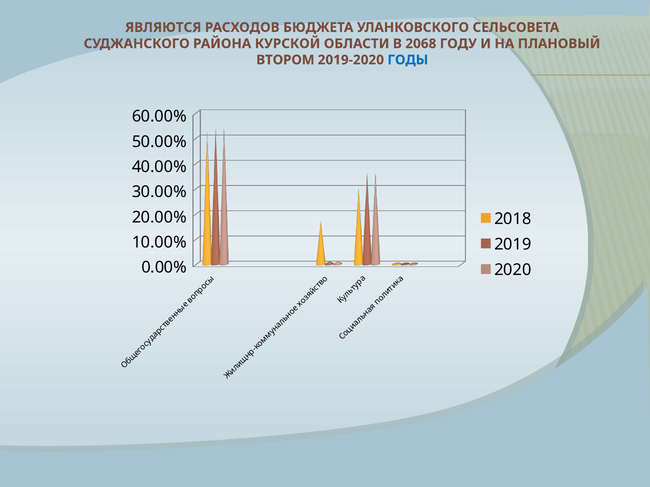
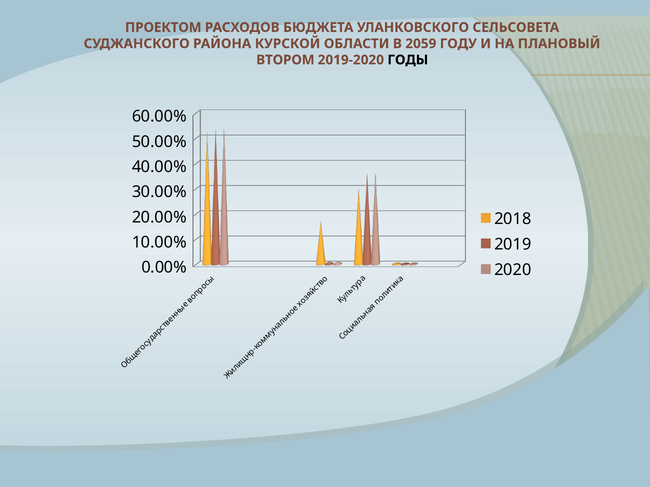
ЯВЛЯЮТСЯ: ЯВЛЯЮТСЯ -> ПРОЕКТОМ
2068: 2068 -> 2059
ГОДЫ colour: blue -> black
